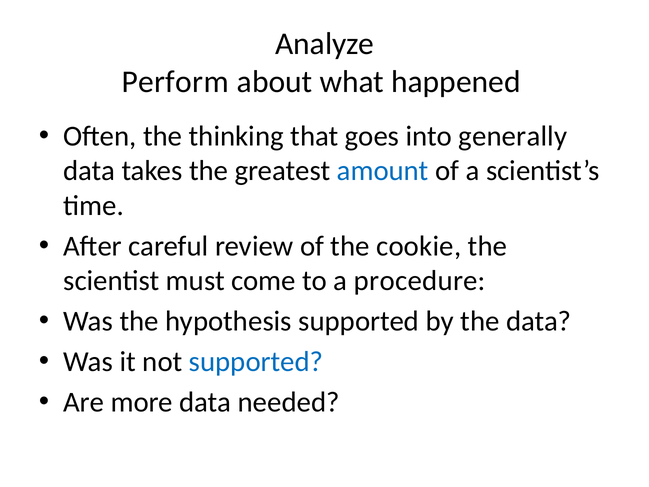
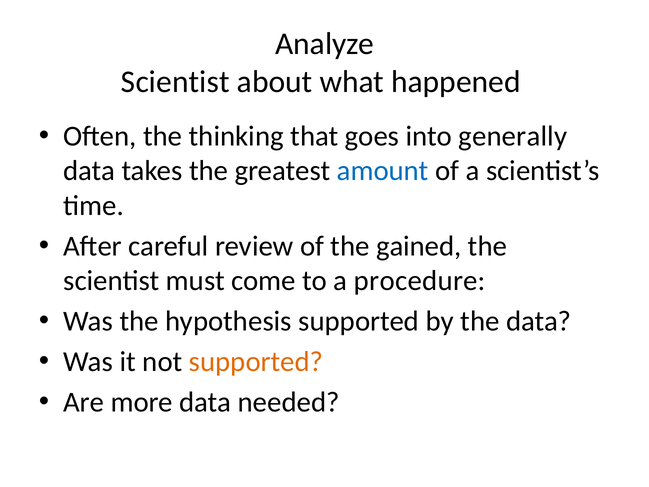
Perform at (175, 82): Perform -> Scientist
cookie: cookie -> gained
supported at (256, 361) colour: blue -> orange
